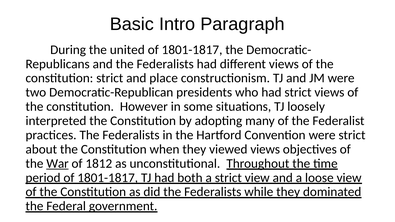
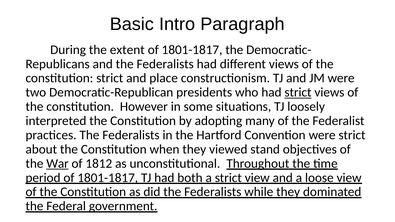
united: united -> extent
strict at (298, 92) underline: none -> present
viewed views: views -> stand
